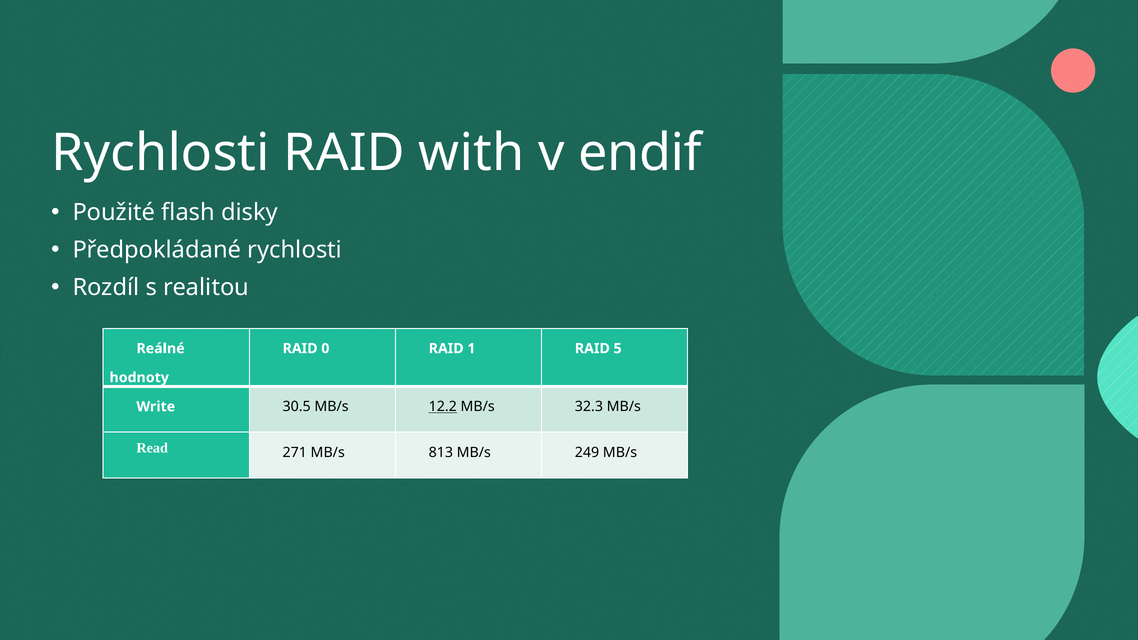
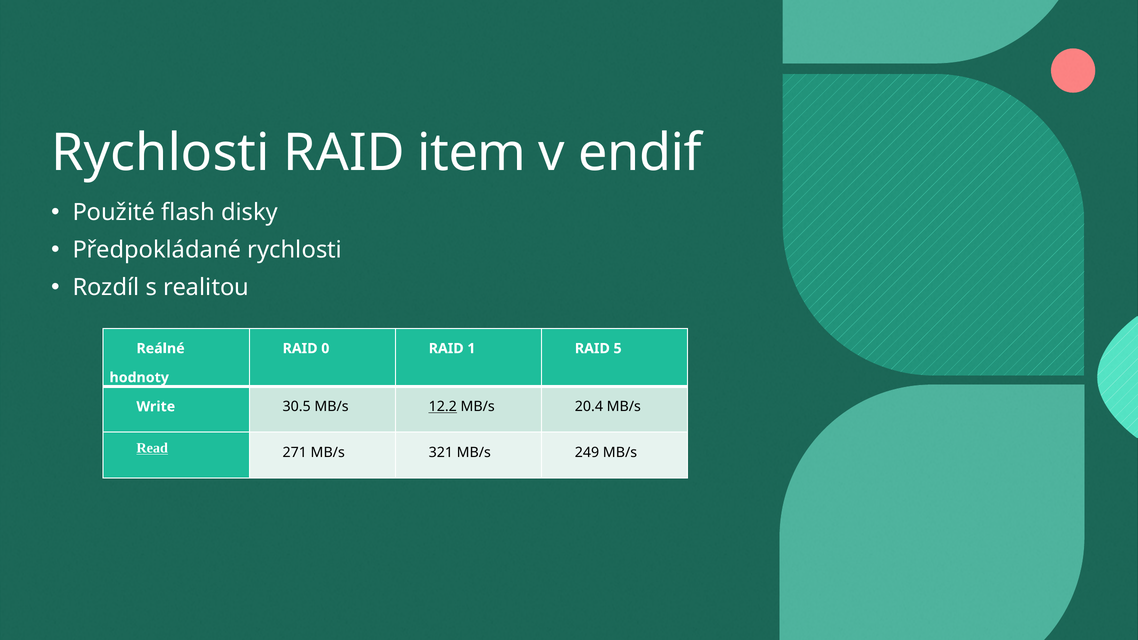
with: with -> item
32.3: 32.3 -> 20.4
Read underline: none -> present
813: 813 -> 321
